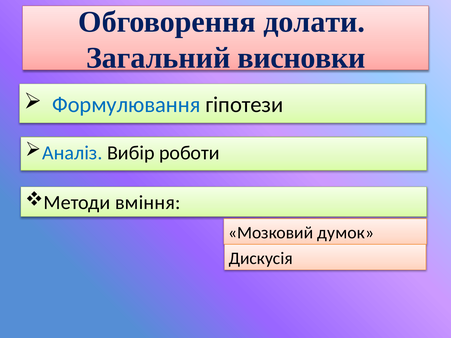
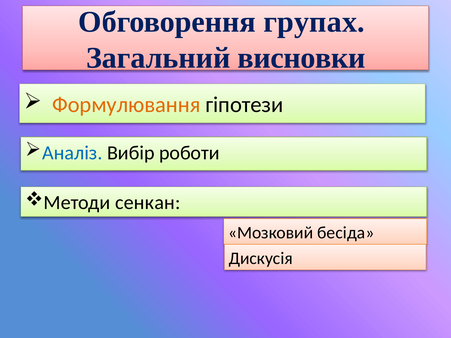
долати: долати -> групах
Формулювання colour: blue -> orange
вміння: вміння -> сенкан
думок: думок -> бесіда
